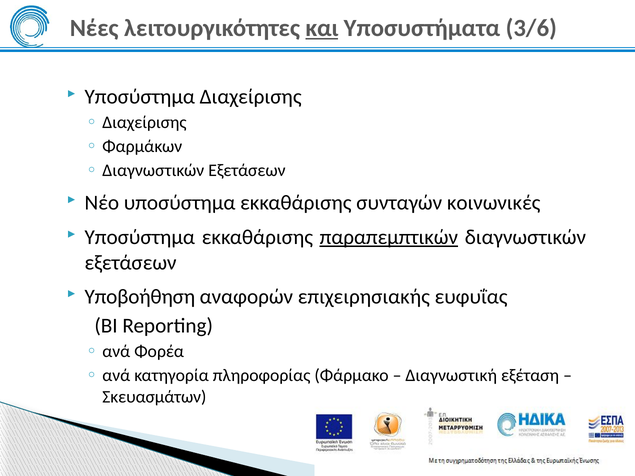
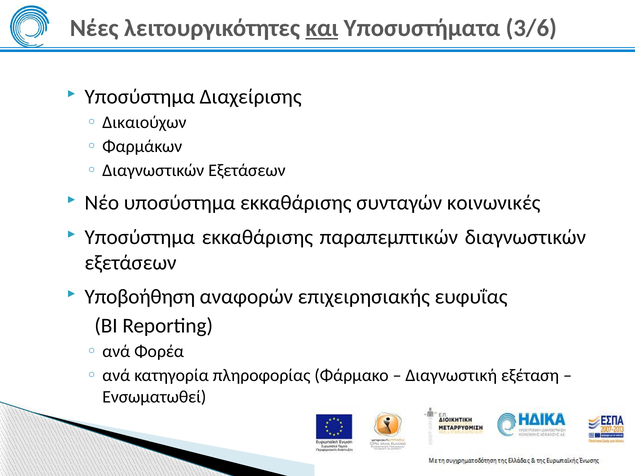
Διαχείρισης at (144, 123): Διαχείρισης -> Δικαιούχων
παραπεμπτικών underline: present -> none
Σκευασμάτων: Σκευασμάτων -> Ενσωματωθεί
